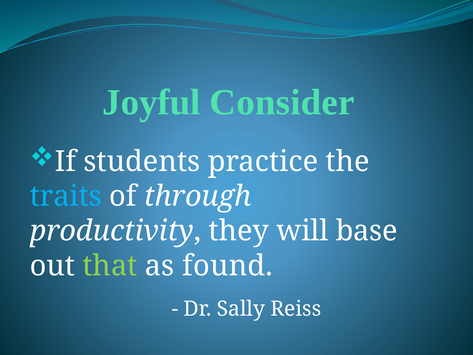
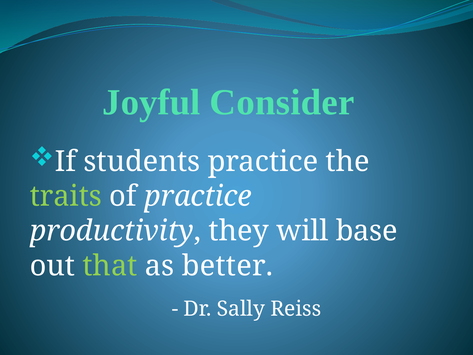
traits colour: light blue -> light green
of through: through -> practice
found: found -> better
